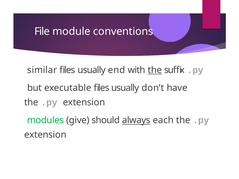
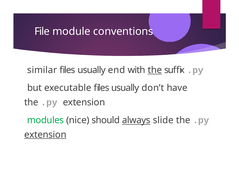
give: give -> nice
each: each -> slide
extension at (45, 135) underline: none -> present
